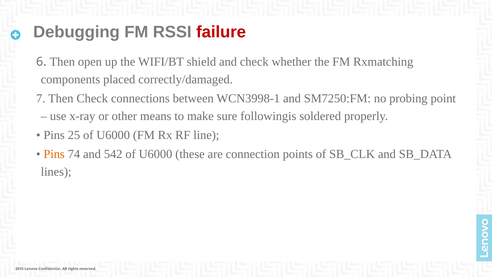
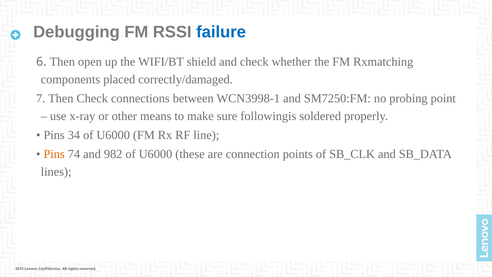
failure colour: red -> blue
25: 25 -> 34
542: 542 -> 982
